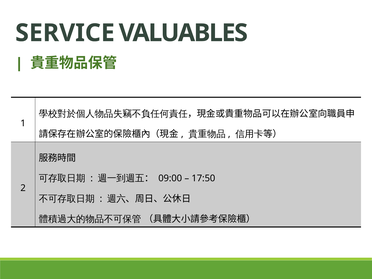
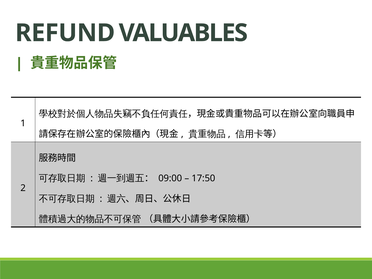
SERVICE: SERVICE -> REFUND
